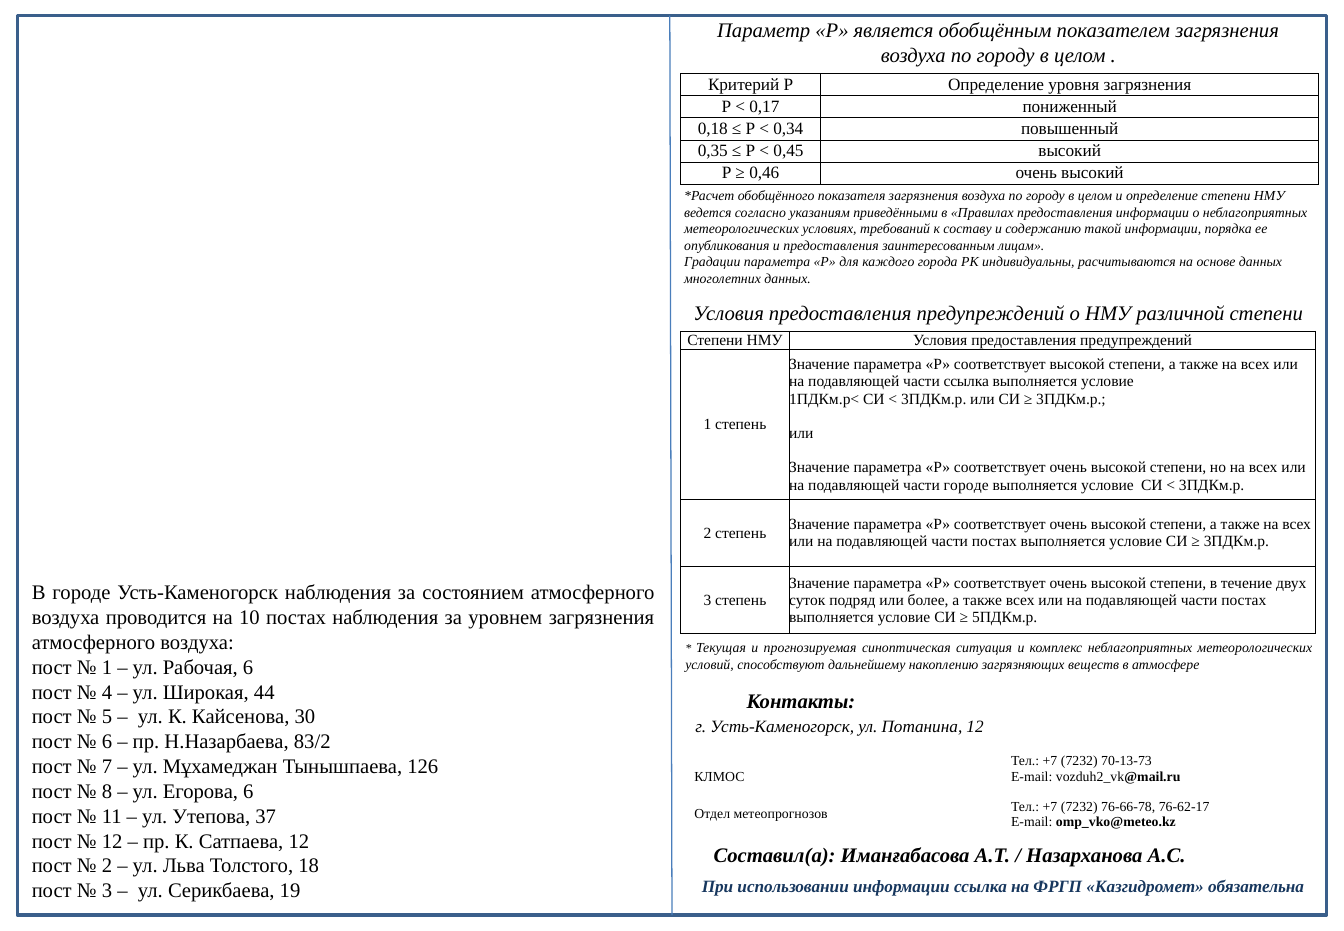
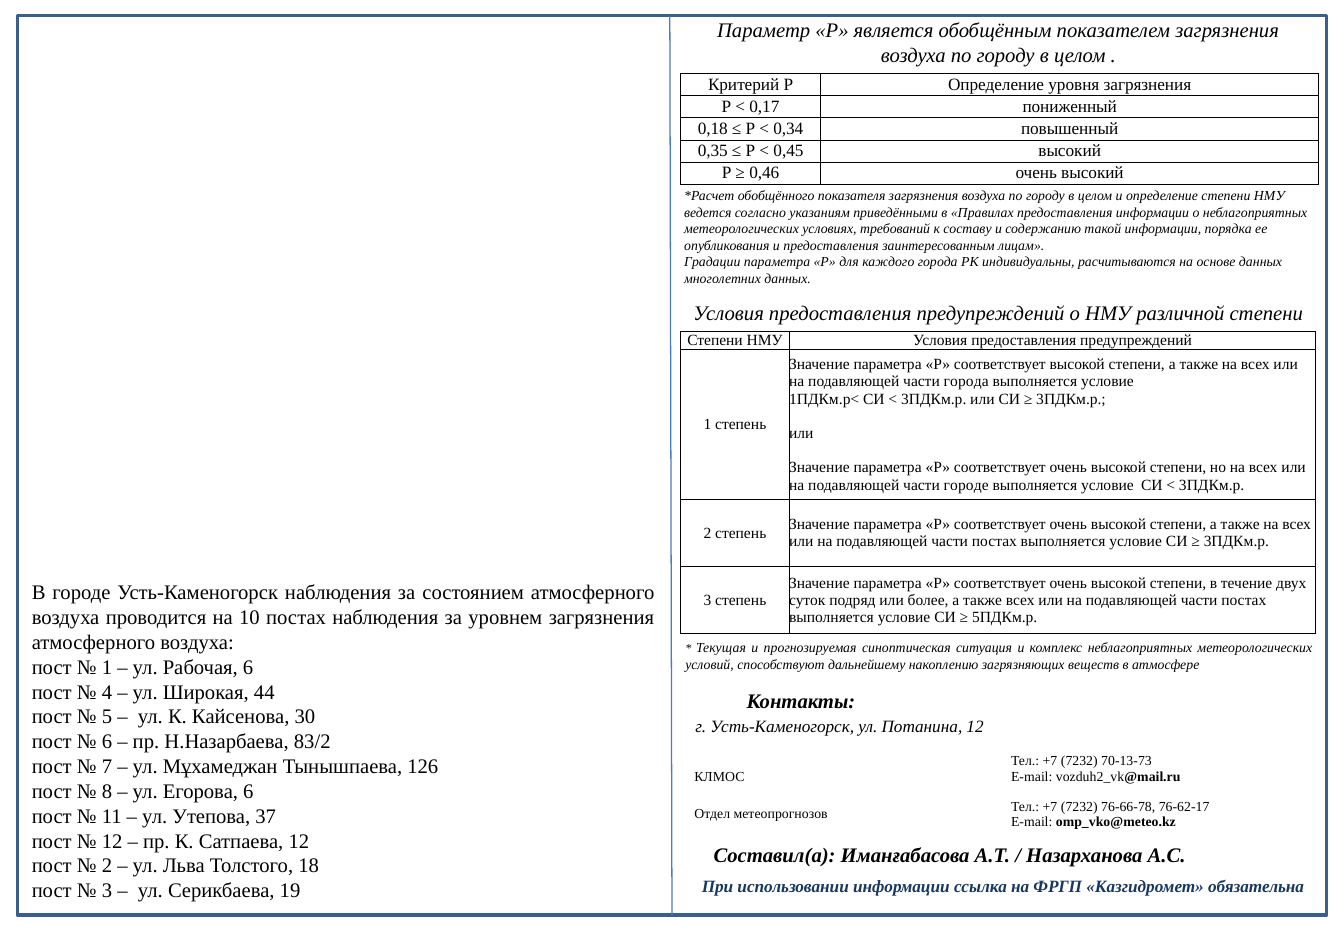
части ссылка: ссылка -> города
